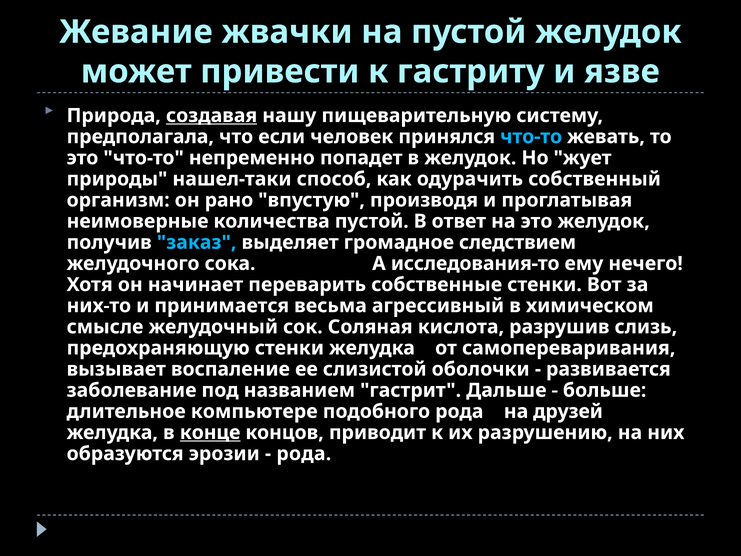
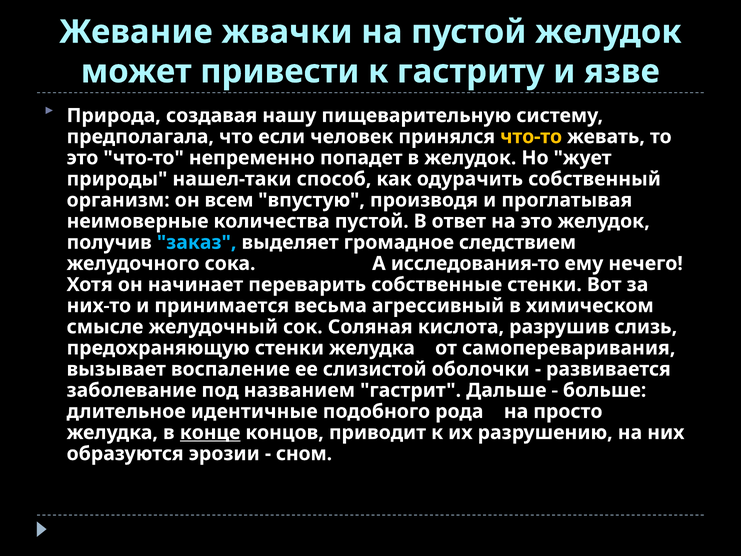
создавая underline: present -> none
что-то at (531, 137) colour: light blue -> yellow
рано: рано -> всем
компьютере: компьютере -> идентичные
друзей: друзей -> просто
рода at (304, 453): рода -> сном
